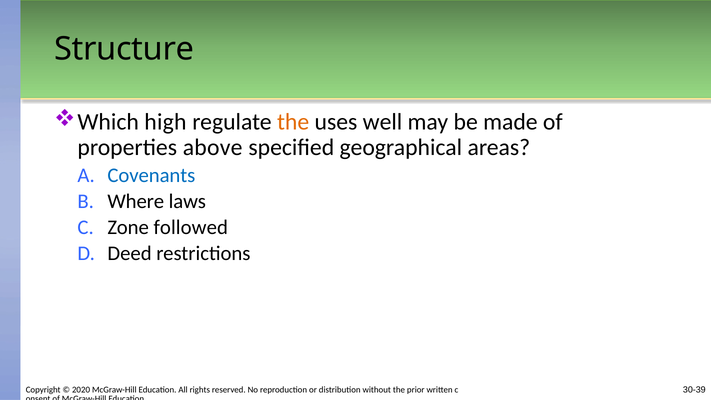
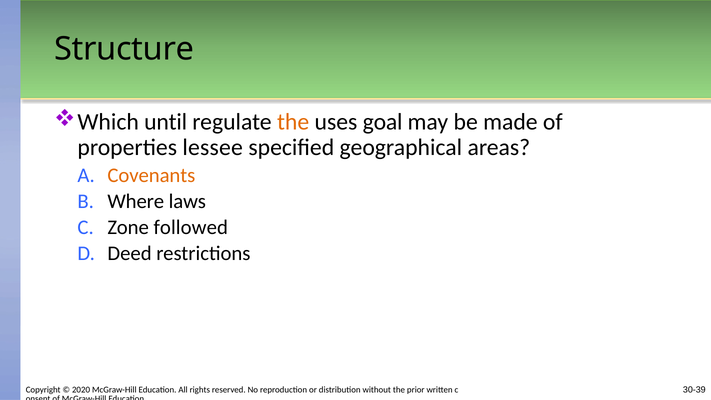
high: high -> until
well: well -> goal
above: above -> lessee
Covenants colour: blue -> orange
